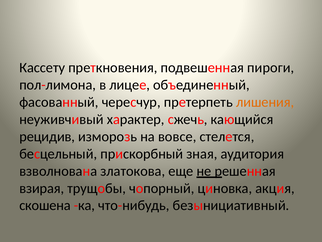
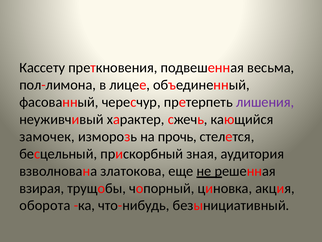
пироги: пироги -> весьма
лишения colour: orange -> purple
рецидив: рецидив -> замочек
вовсе: вовсе -> прочь
скошена: скошена -> оборота
